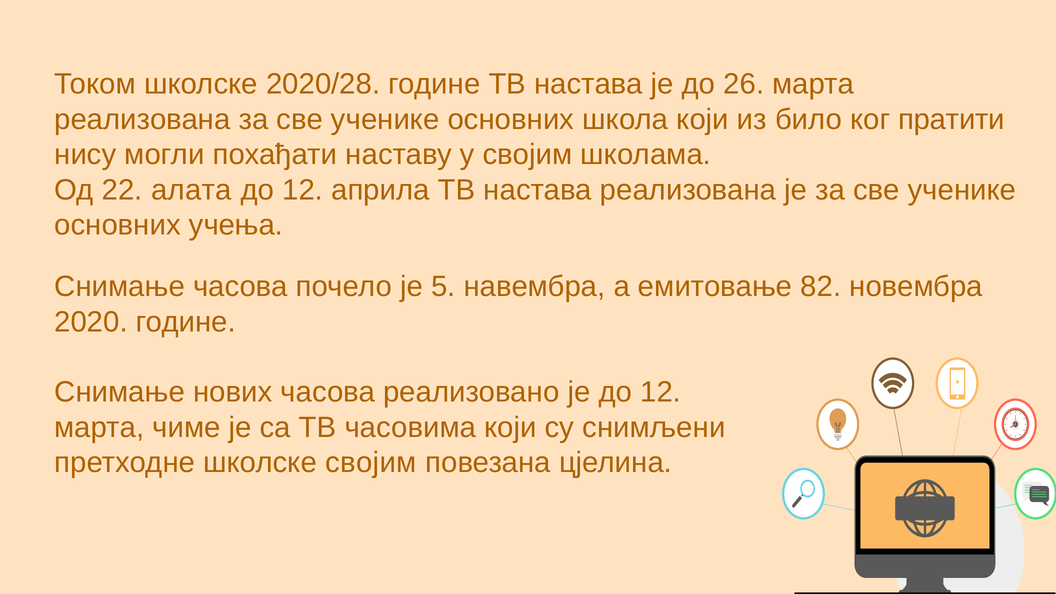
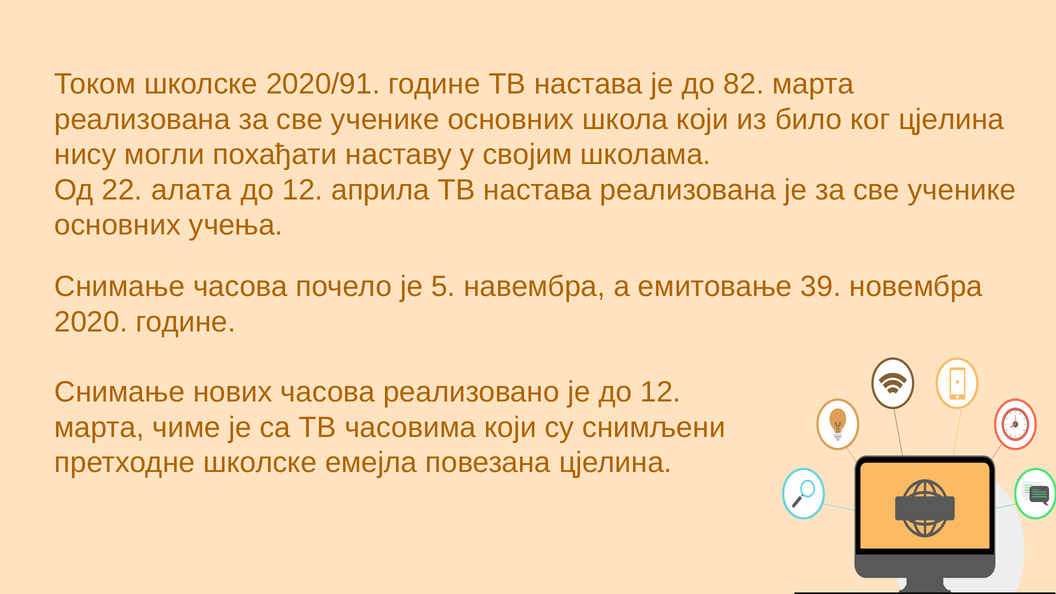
2020/28: 2020/28 -> 2020/91
26: 26 -> 82
ког пратити: пратити -> цјелина
82: 82 -> 39
школске својим: својим -> емејла
